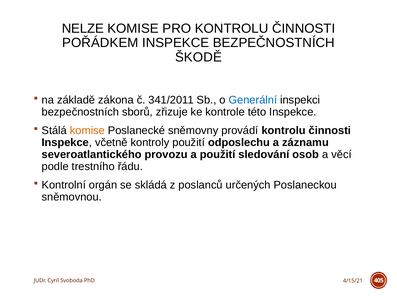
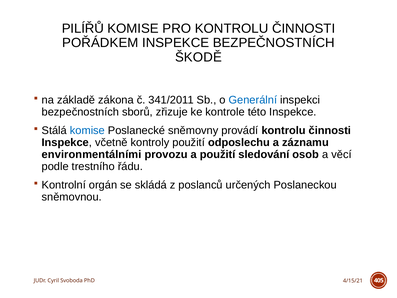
NELZE: NELZE -> PILÍŘŮ
komise at (87, 130) colour: orange -> blue
severoatlantického: severoatlantického -> environmentálními
